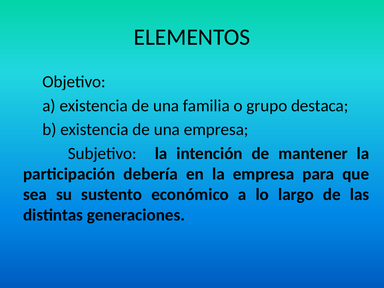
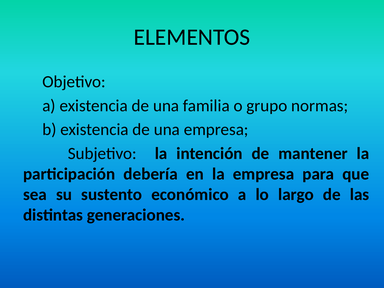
destaca: destaca -> normas
